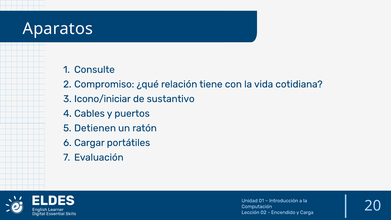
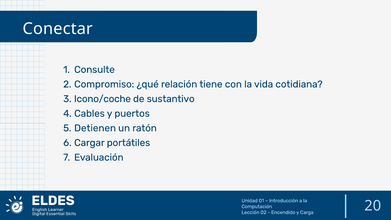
Aparatos: Aparatos -> Conectar
Icono/iniciar: Icono/iniciar -> Icono/coche
